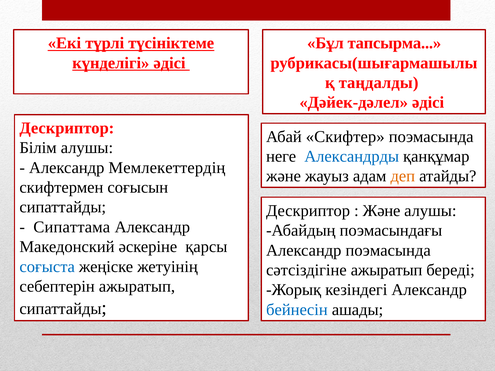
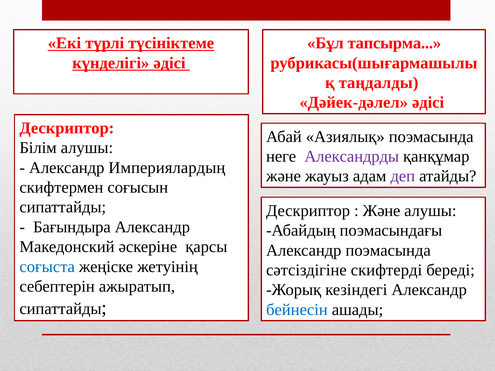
Скифтер: Скифтер -> Азиялық
Александрды colour: blue -> purple
Мемлекеттердің: Мемлекеттердің -> Империялардың
деп colour: orange -> purple
Сипаттама: Сипаттама -> Бағындыра
сәтсіздігіне ажыратып: ажыратып -> скифтерді
